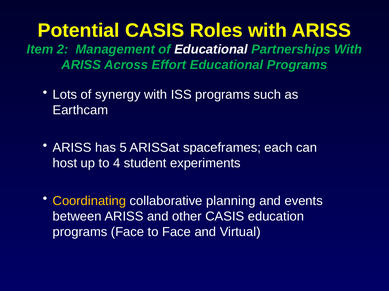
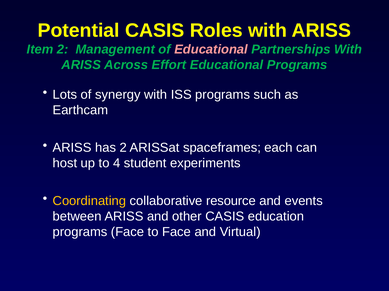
Educational at (211, 50) colour: white -> pink
has 5: 5 -> 2
planning: planning -> resource
